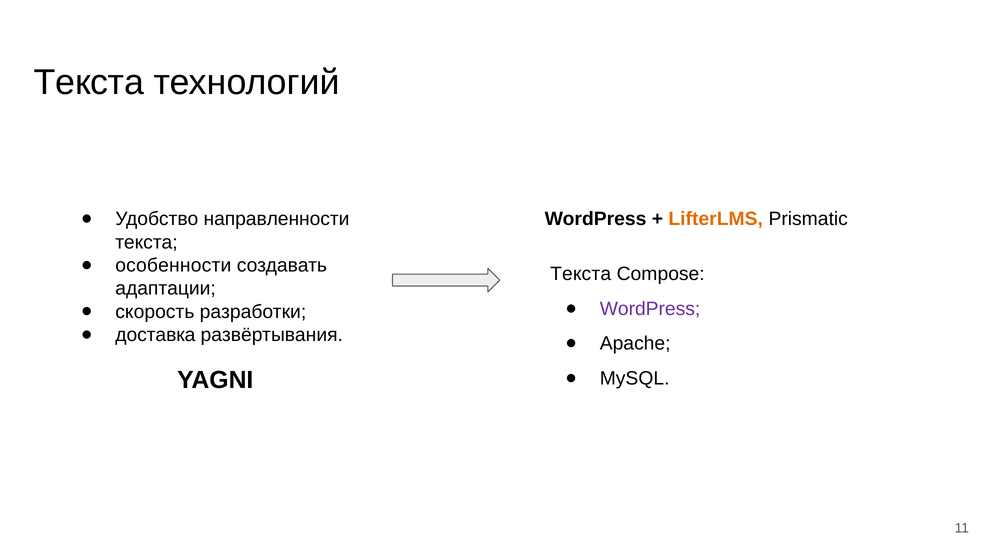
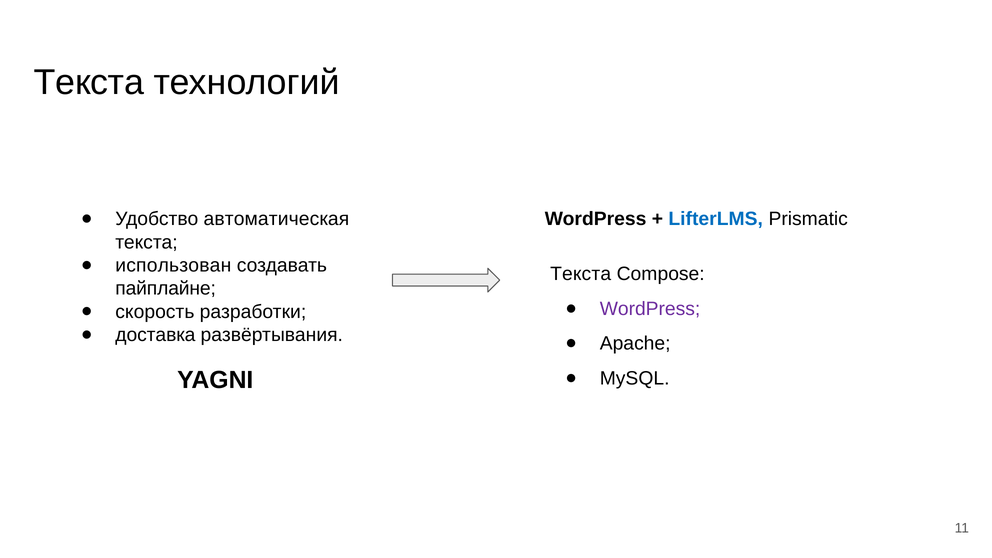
направленности: направленности -> автоматическая
LifterLMS colour: orange -> blue
особенности: особенности -> использован
адаптации: адаптации -> пайплайне
